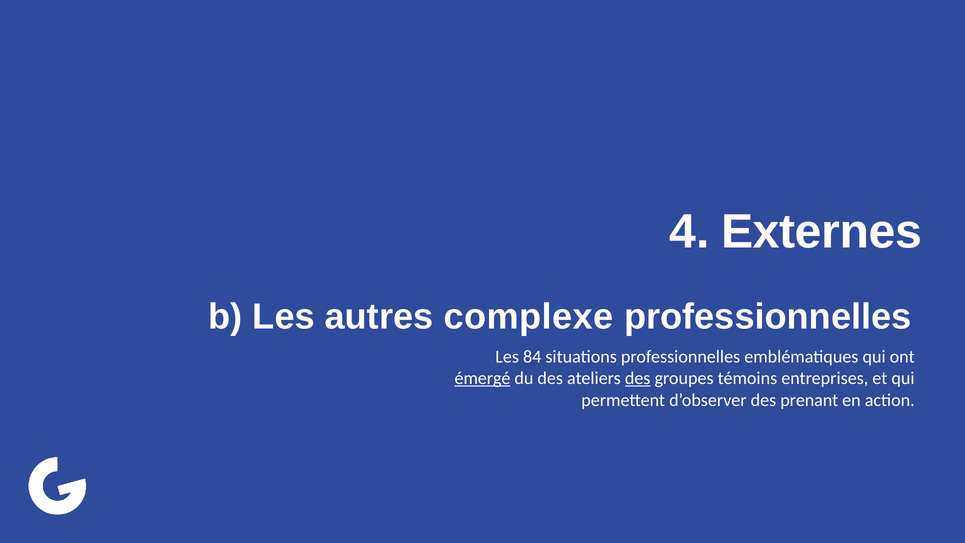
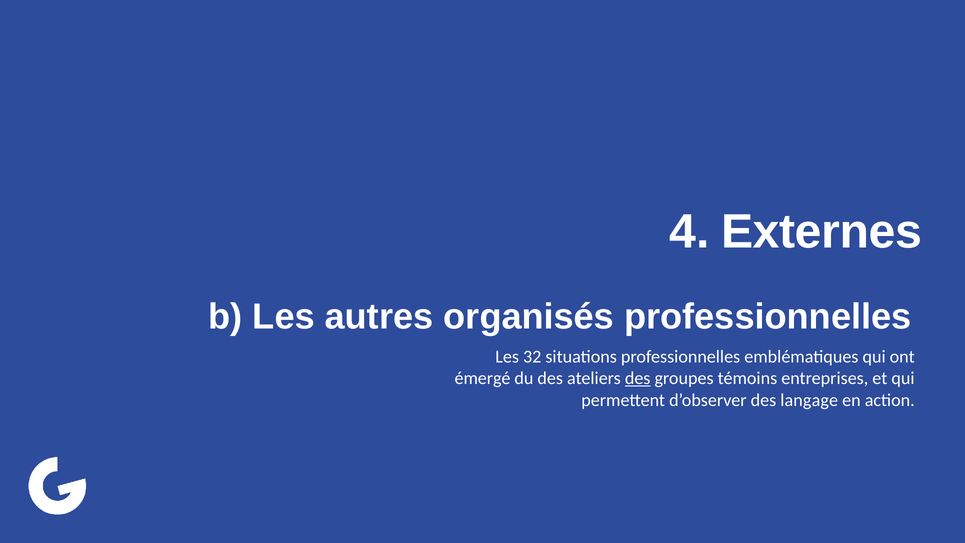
complexe: complexe -> organisés
84: 84 -> 32
émergé underline: present -> none
prenant: prenant -> langage
